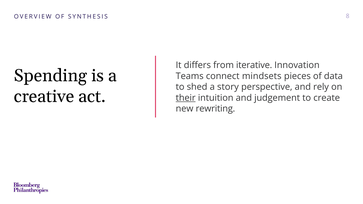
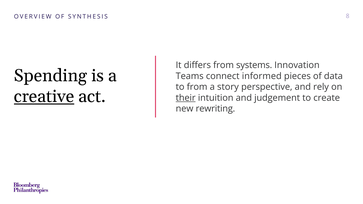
iterative: iterative -> systems
mindsets: mindsets -> informed
to shed: shed -> from
creative underline: none -> present
